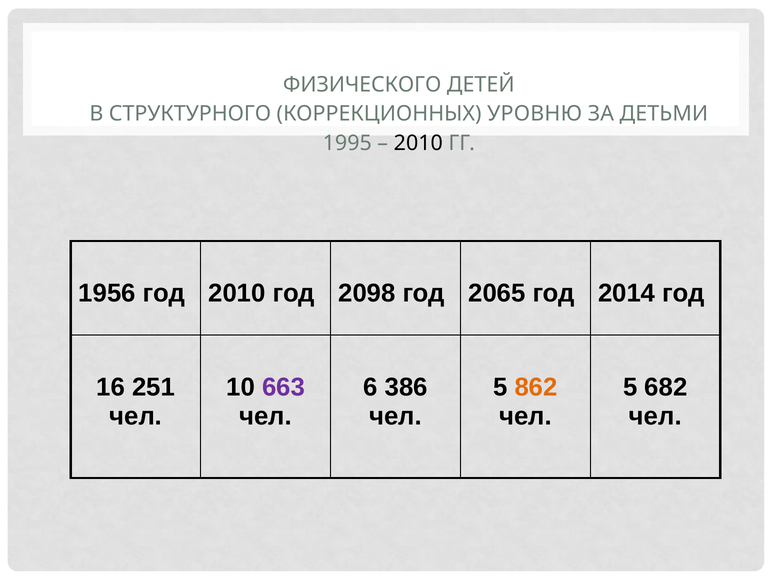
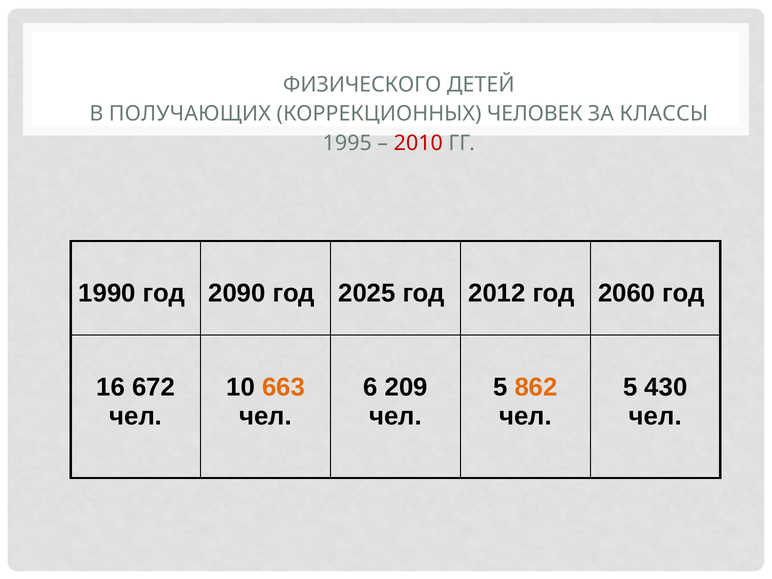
СТРУКТУРНОГО: СТРУКТУРНОГО -> ПОЛУЧАЮЩИХ
УРОВНЮ: УРОВНЮ -> ЧЕЛОВЕК
ДЕТЬМИ: ДЕТЬМИ -> КЛАССЫ
2010 at (418, 143) colour: black -> red
1956: 1956 -> 1990
год 2010: 2010 -> 2090
2098: 2098 -> 2025
2065: 2065 -> 2012
2014: 2014 -> 2060
251: 251 -> 672
663 colour: purple -> orange
386: 386 -> 209
682: 682 -> 430
